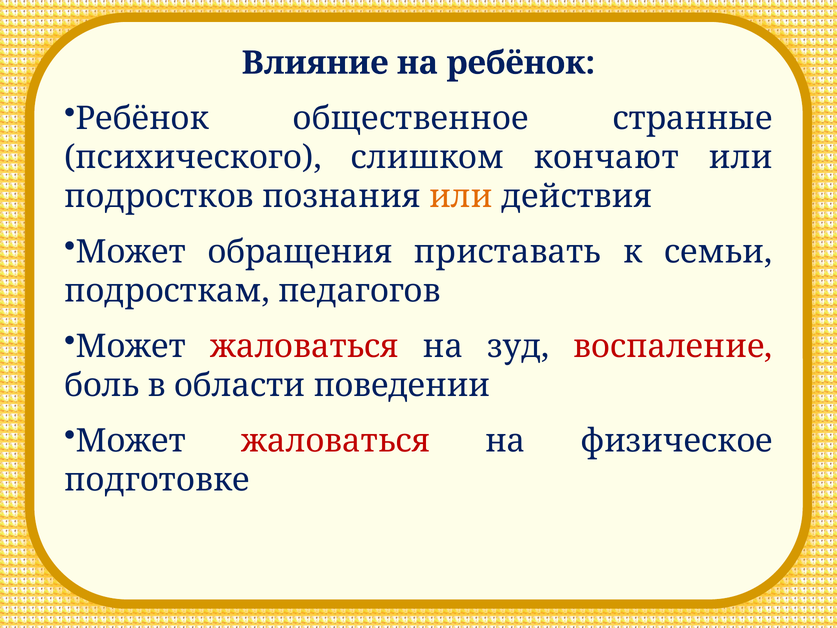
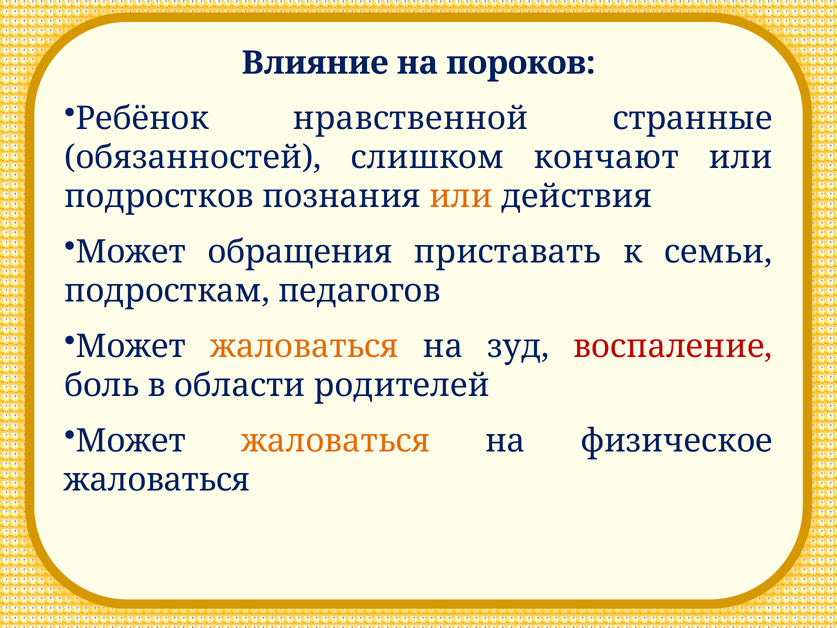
на ребёнок: ребёнок -> пороков
общественное: общественное -> нравственной
психического: психического -> обязанностей
жаловаться at (304, 346) colour: red -> orange
поведении: поведении -> родителей
жаловаться at (336, 441) colour: red -> orange
подготовке at (157, 480): подготовке -> жаловаться
